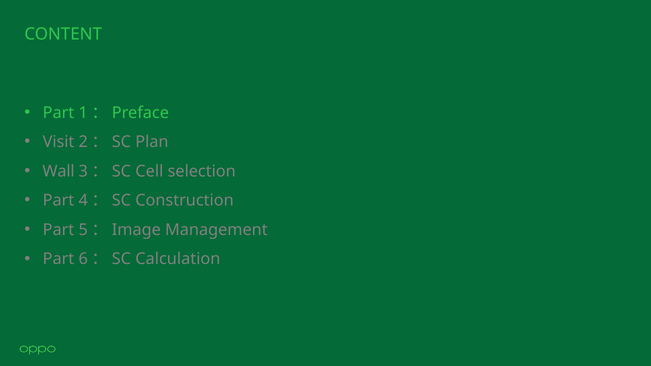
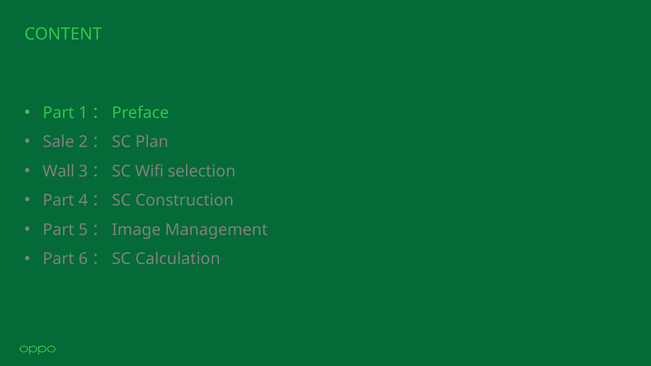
Visit: Visit -> Sale
Cell: Cell -> Wifi
